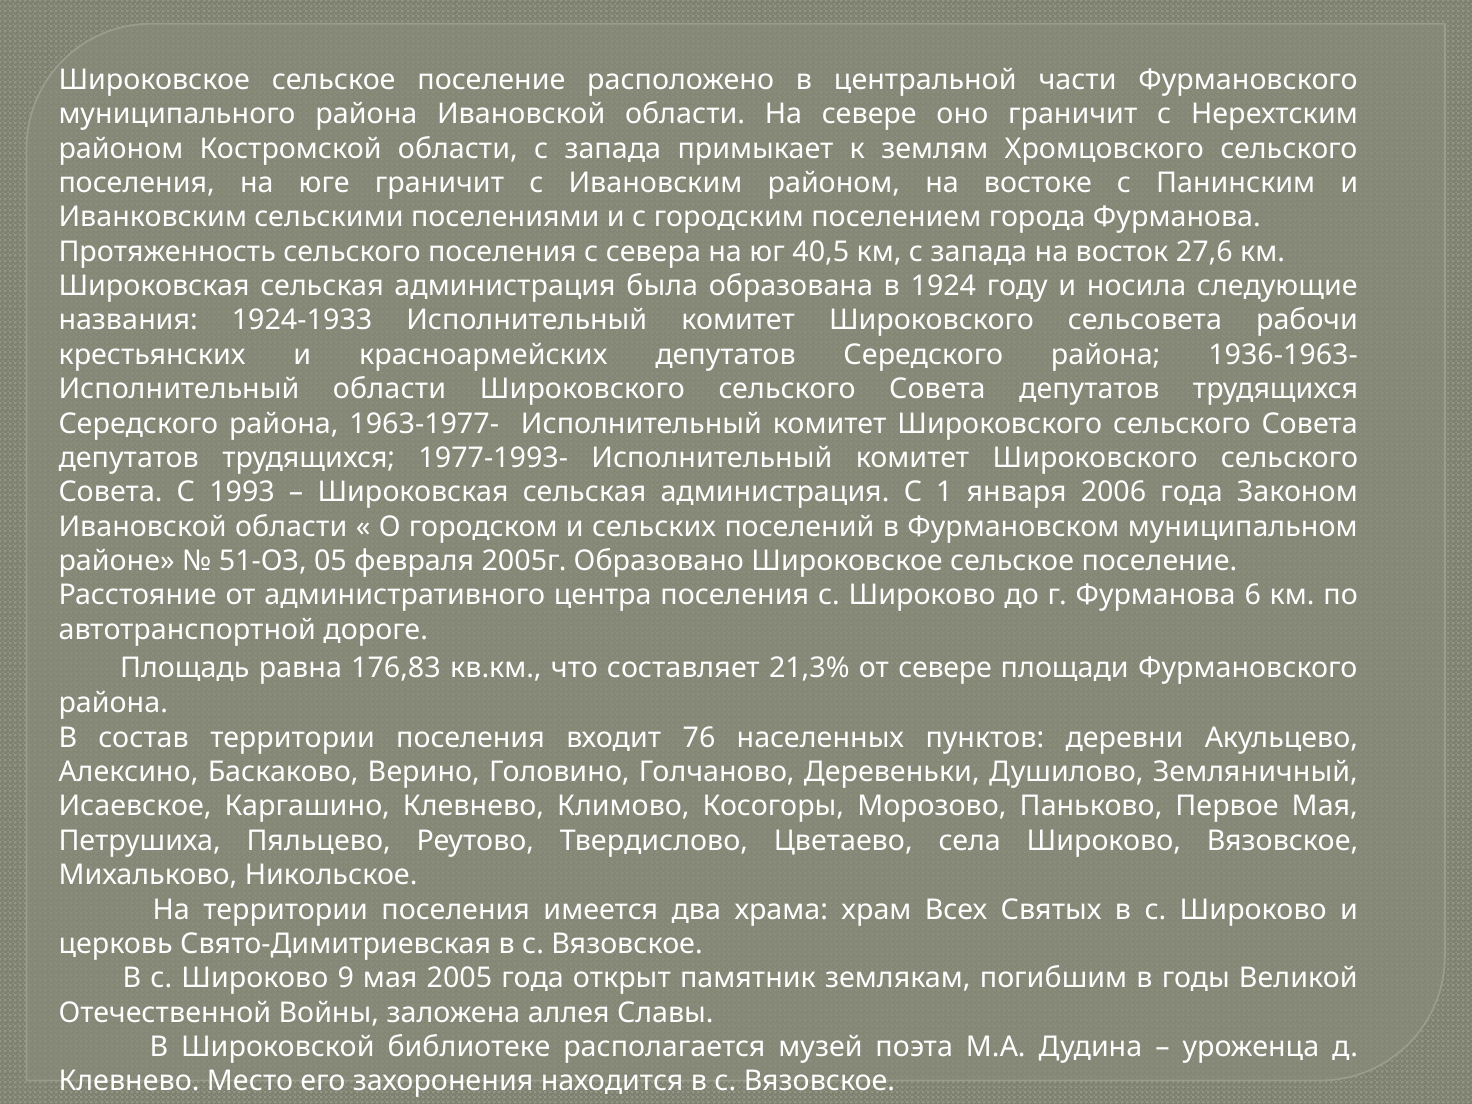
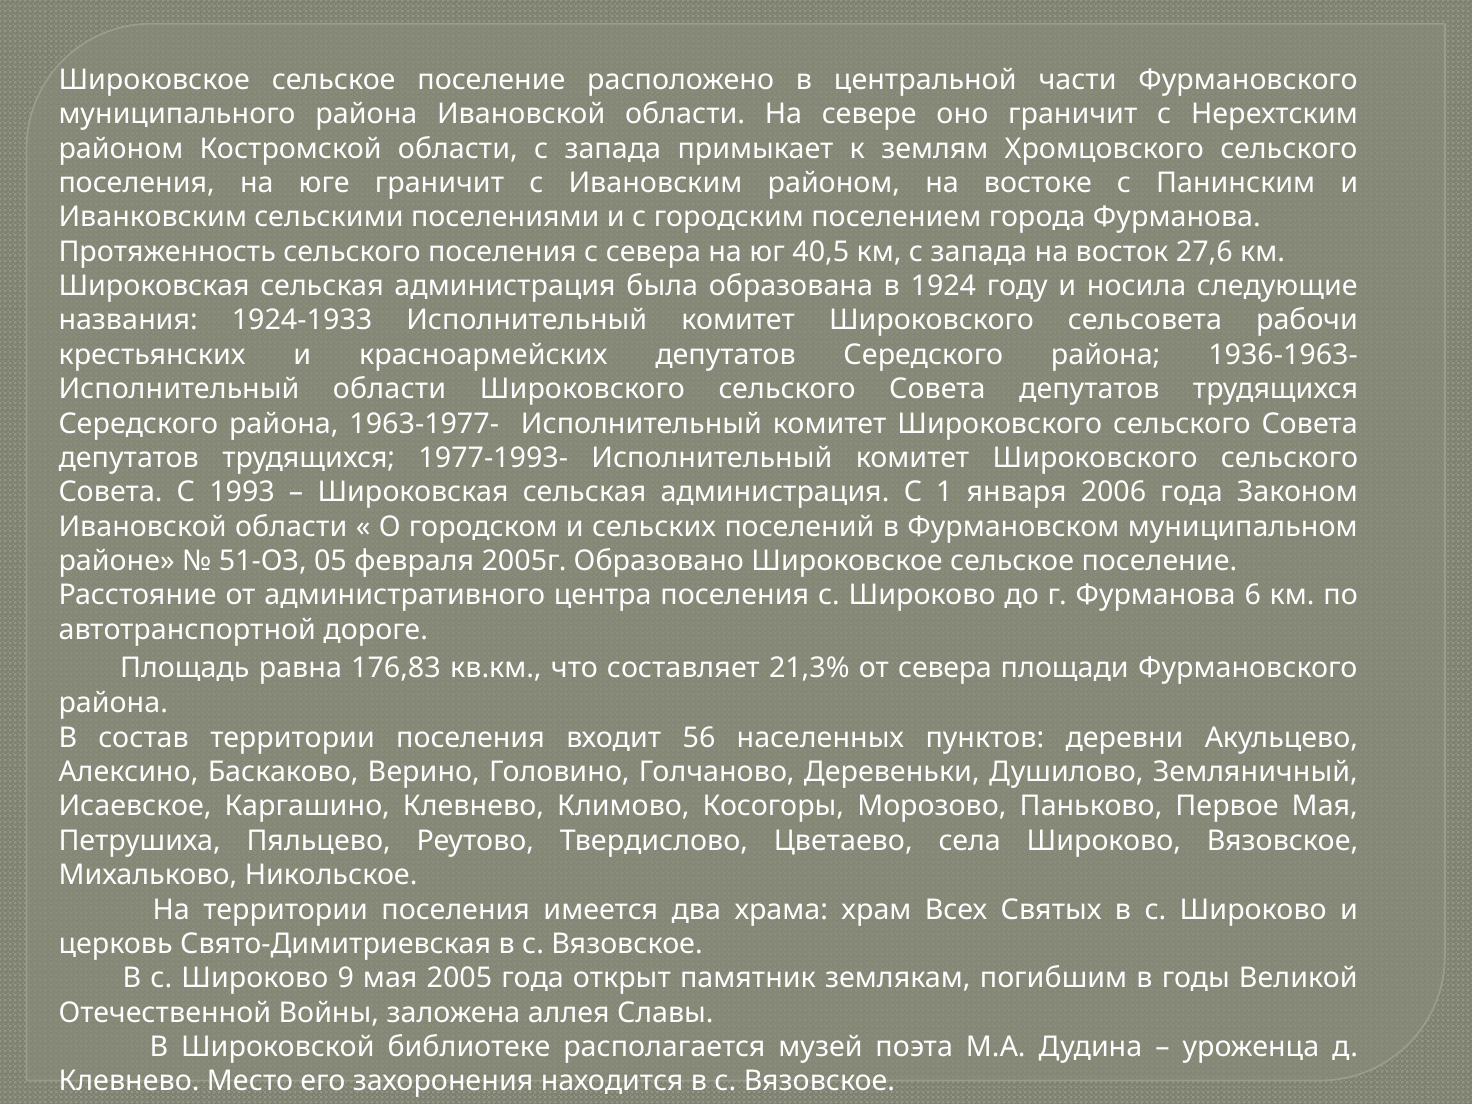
от севере: севере -> севера
76: 76 -> 56
